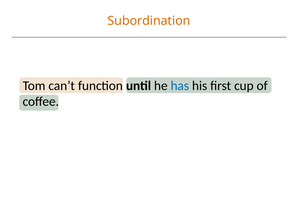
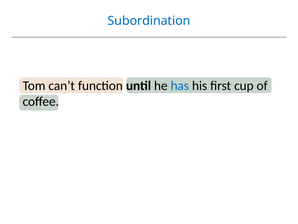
Subordination colour: orange -> blue
